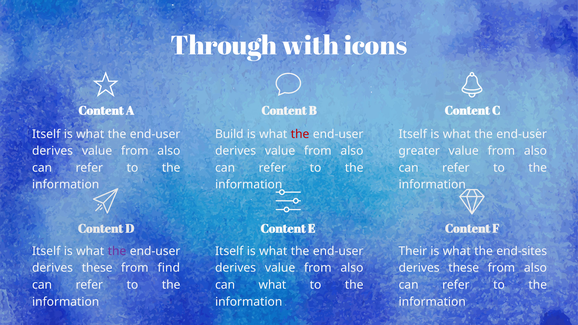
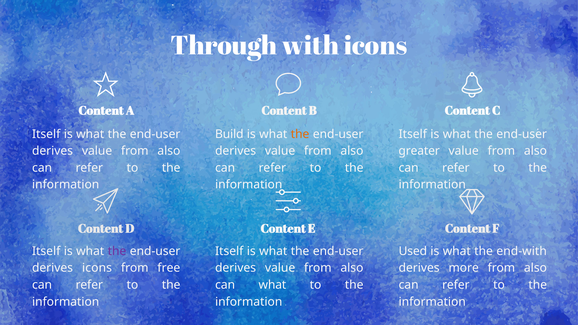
the at (300, 134) colour: red -> orange
Their: Their -> Used
end-sites: end-sites -> end-with
these at (97, 268): these -> icons
find: find -> free
these at (464, 268): these -> more
